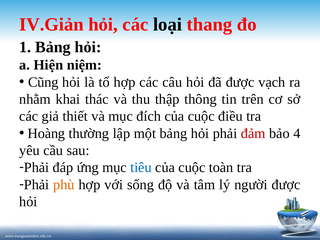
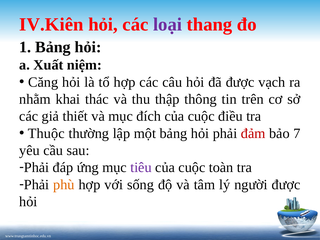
IV.Giản: IV.Giản -> IV.Kiên
loại colour: black -> purple
Hiện: Hiện -> Xuất
Cũng: Cũng -> Căng
Hoàng: Hoàng -> Thuộc
4: 4 -> 7
tiêu colour: blue -> purple
